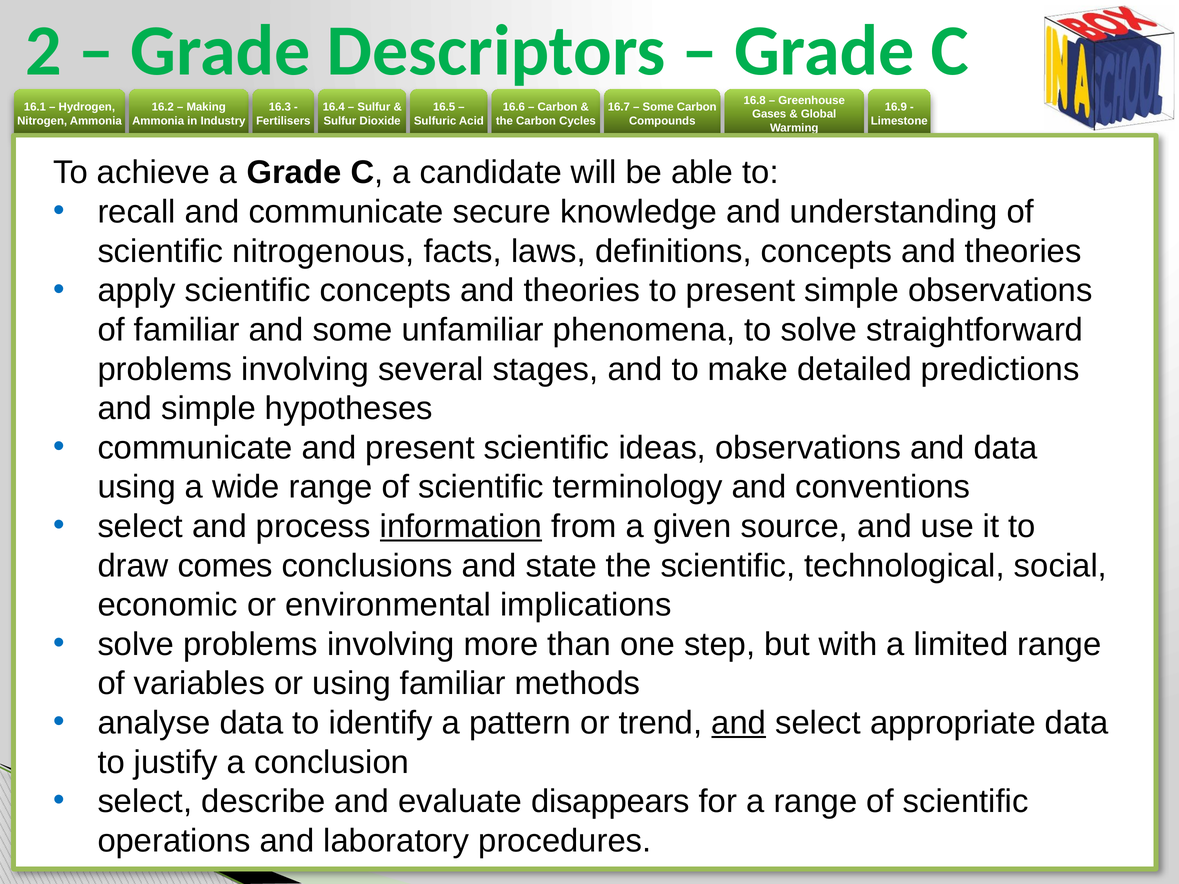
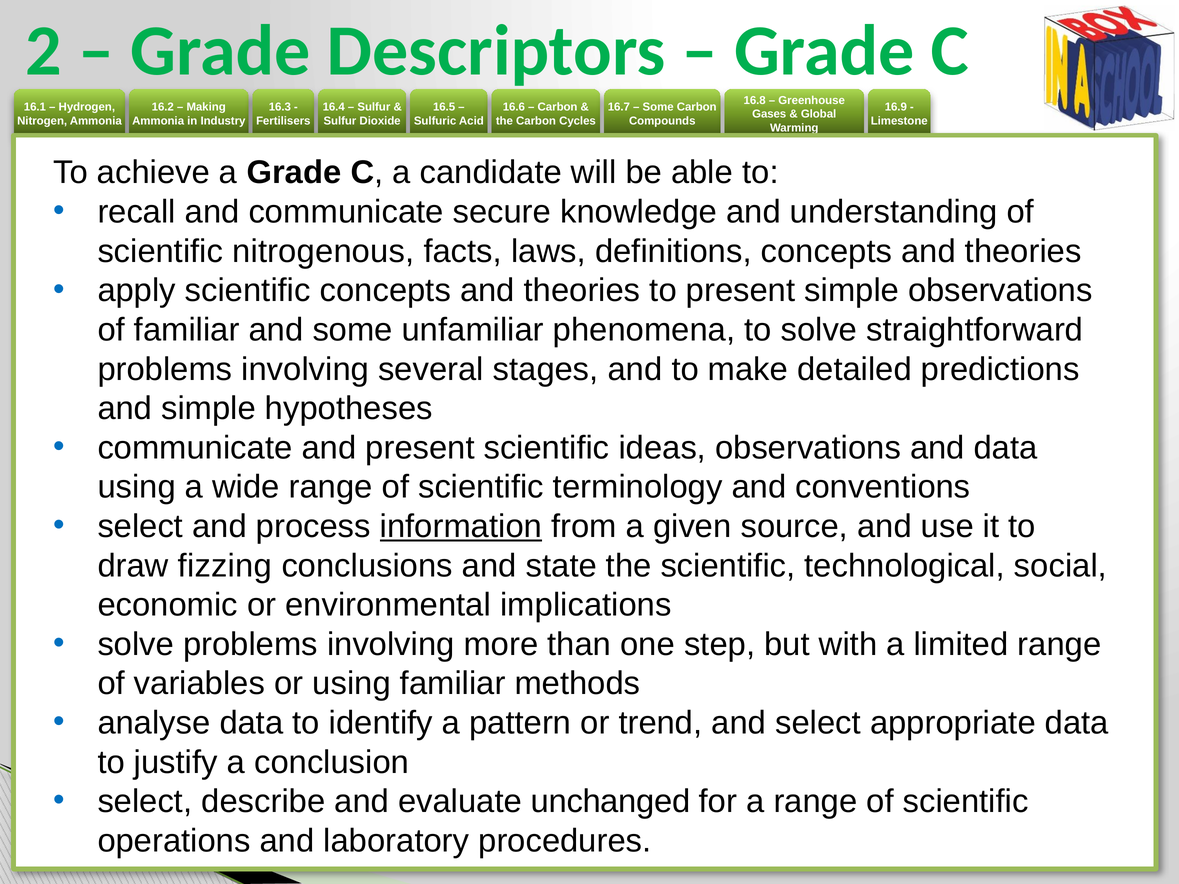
comes: comes -> fizzing
and at (739, 723) underline: present -> none
disappears: disappears -> unchanged
